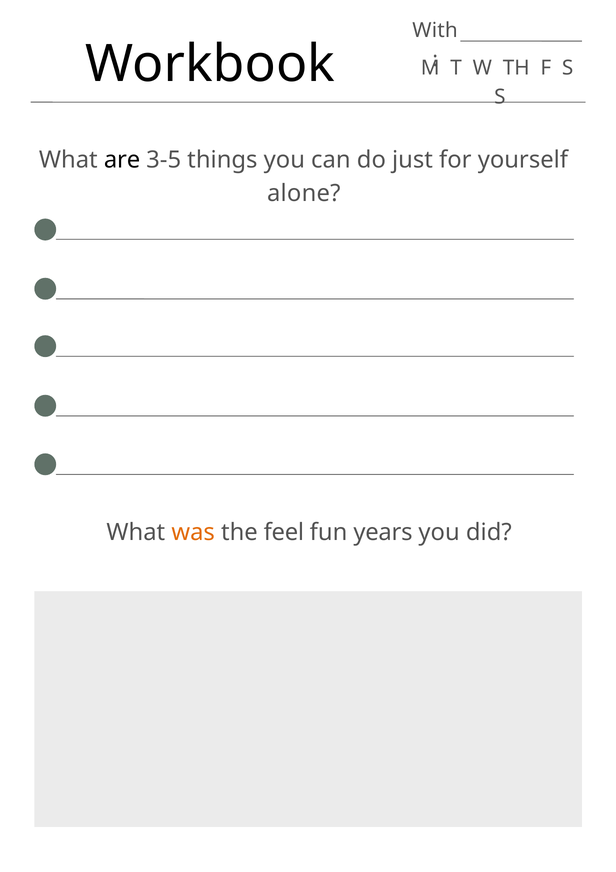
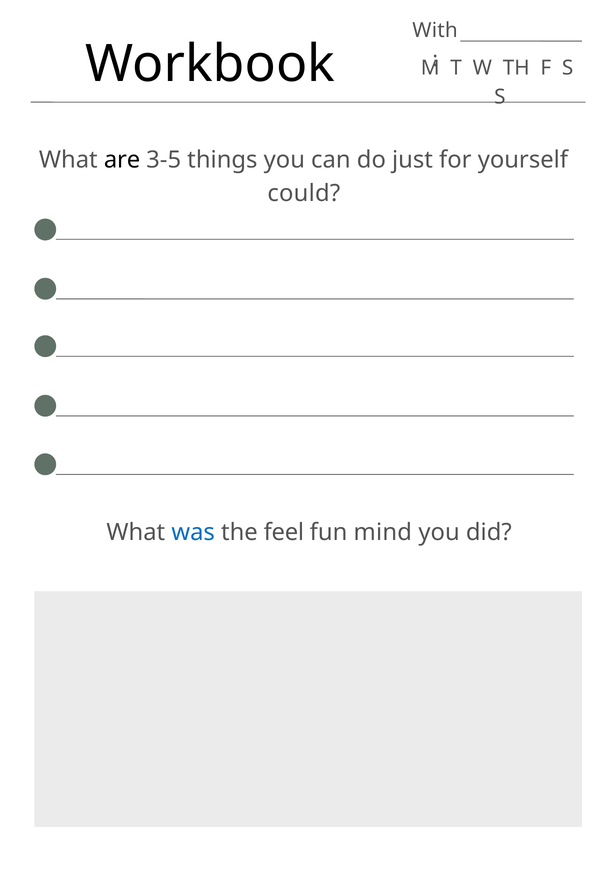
alone: alone -> could
was colour: orange -> blue
years: years -> mind
